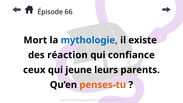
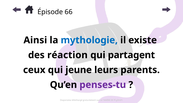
Mort: Mort -> Ainsi
confiance: confiance -> partagent
penses-tu colour: orange -> purple
